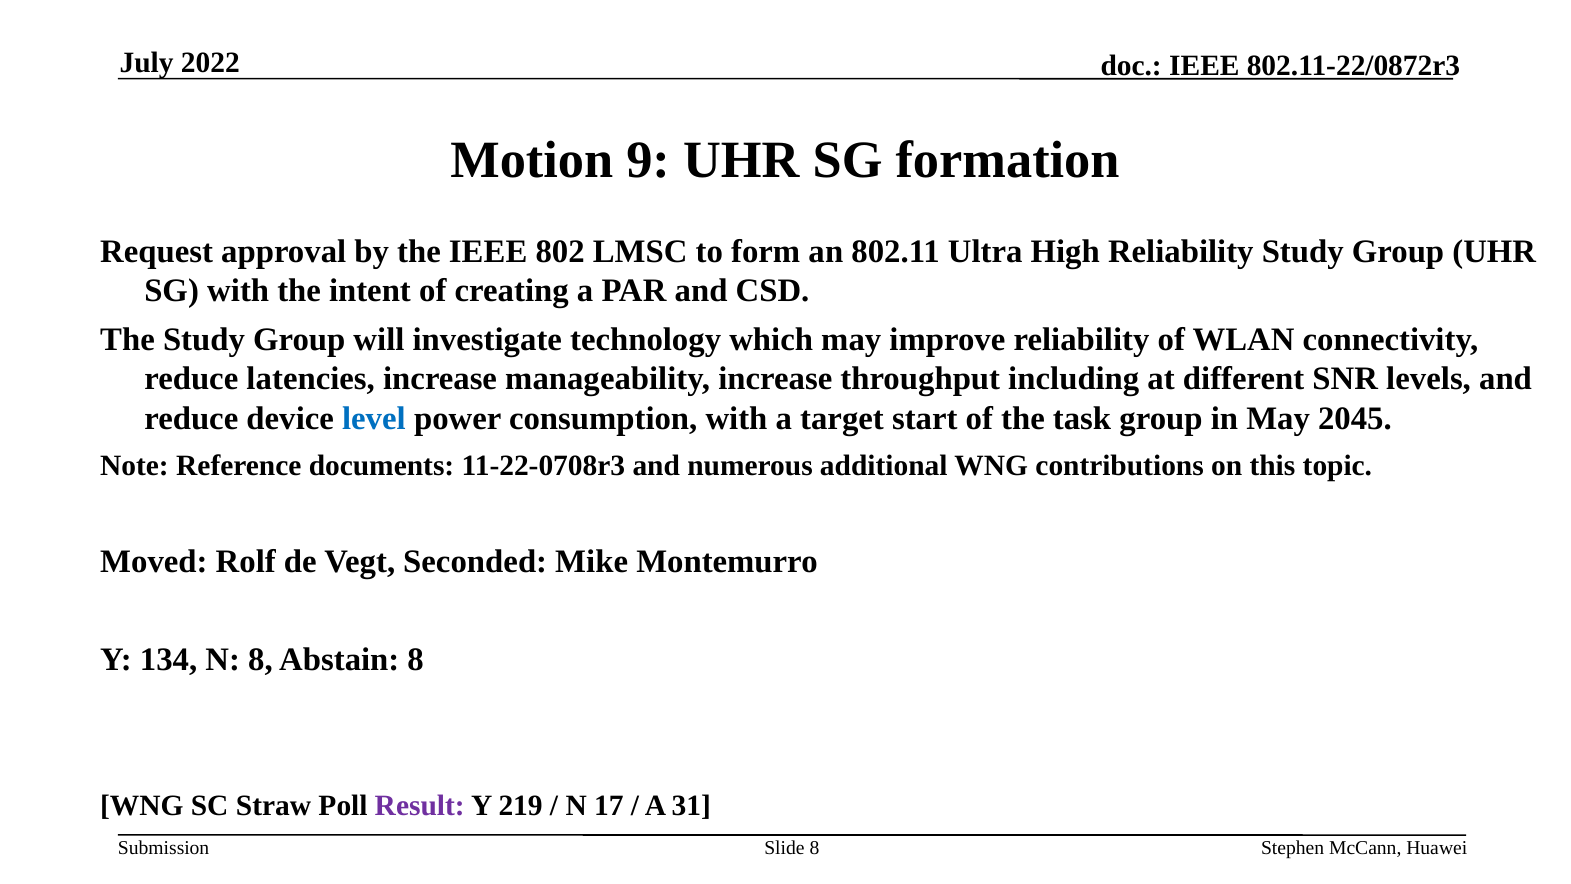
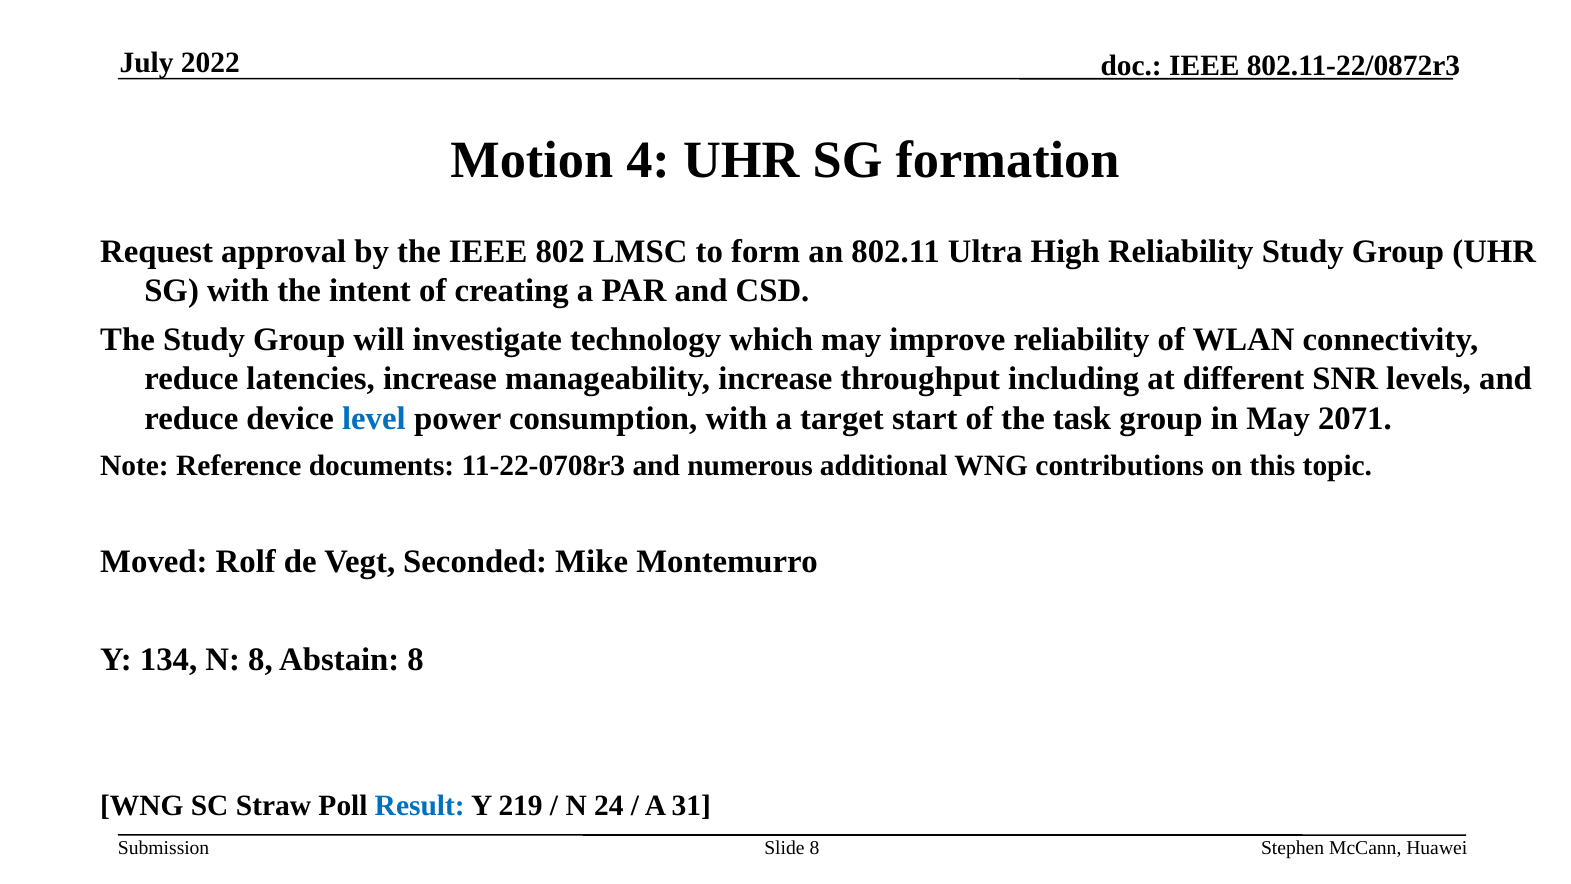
9: 9 -> 4
2045: 2045 -> 2071
Result colour: purple -> blue
17: 17 -> 24
